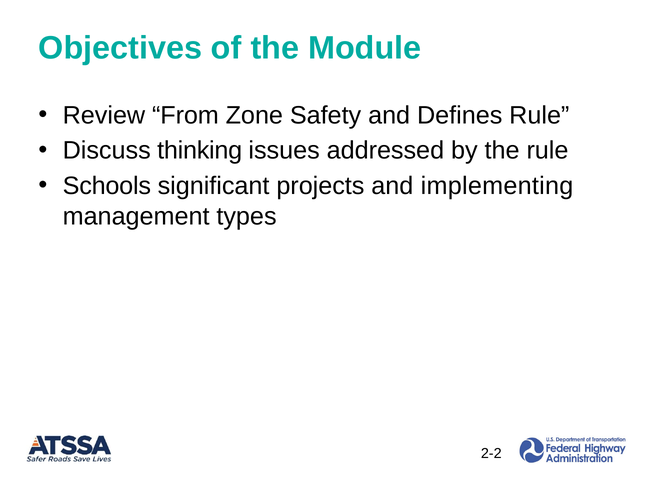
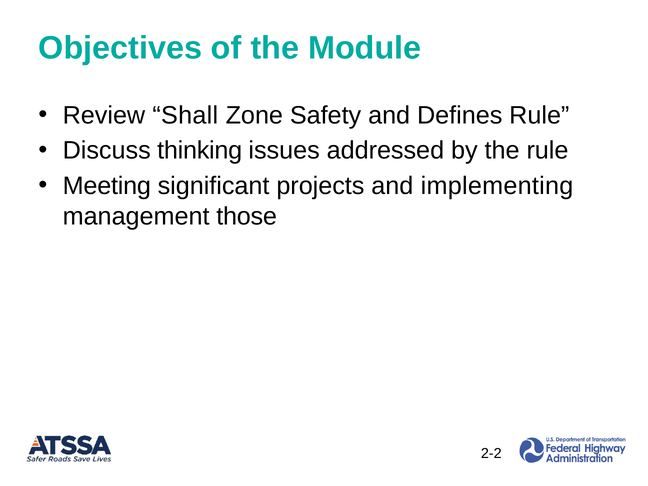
From: From -> Shall
Schools: Schools -> Meeting
types: types -> those
